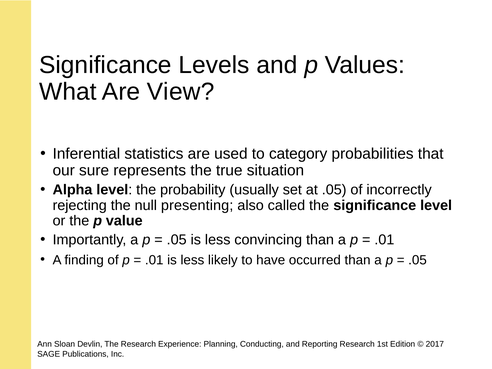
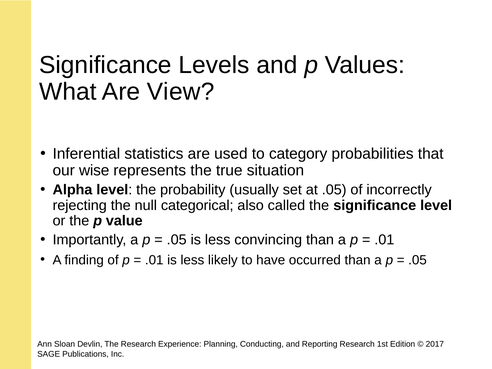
sure: sure -> wise
presenting: presenting -> categorical
